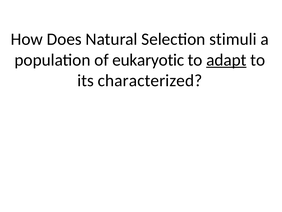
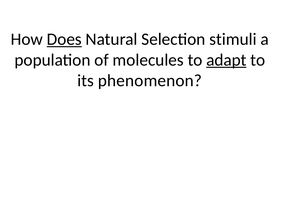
Does underline: none -> present
eukaryotic: eukaryotic -> molecules
characterized: characterized -> phenomenon
